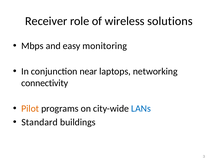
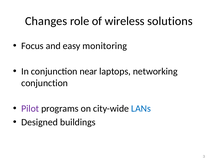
Receiver: Receiver -> Changes
Mbps: Mbps -> Focus
connectivity at (45, 83): connectivity -> conjunction
Pilot colour: orange -> purple
Standard: Standard -> Designed
